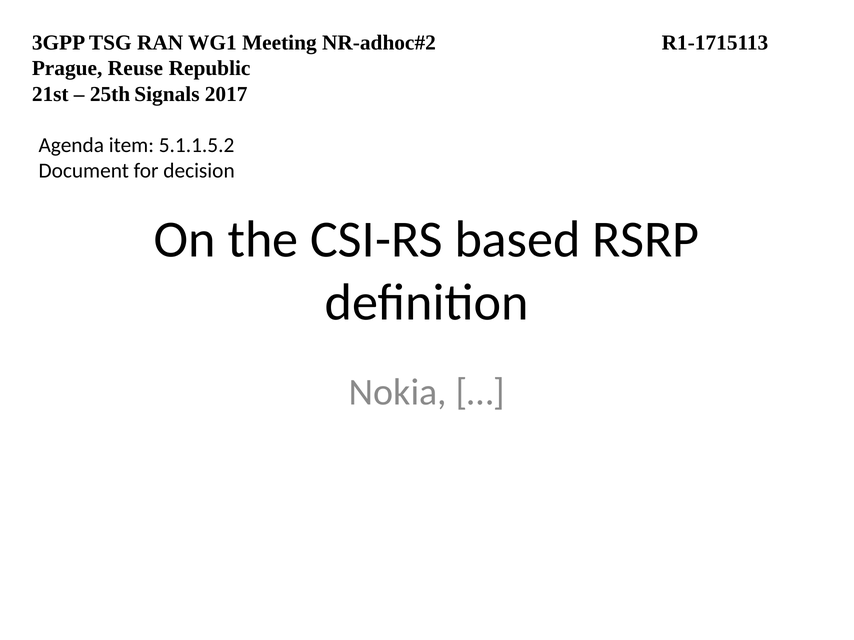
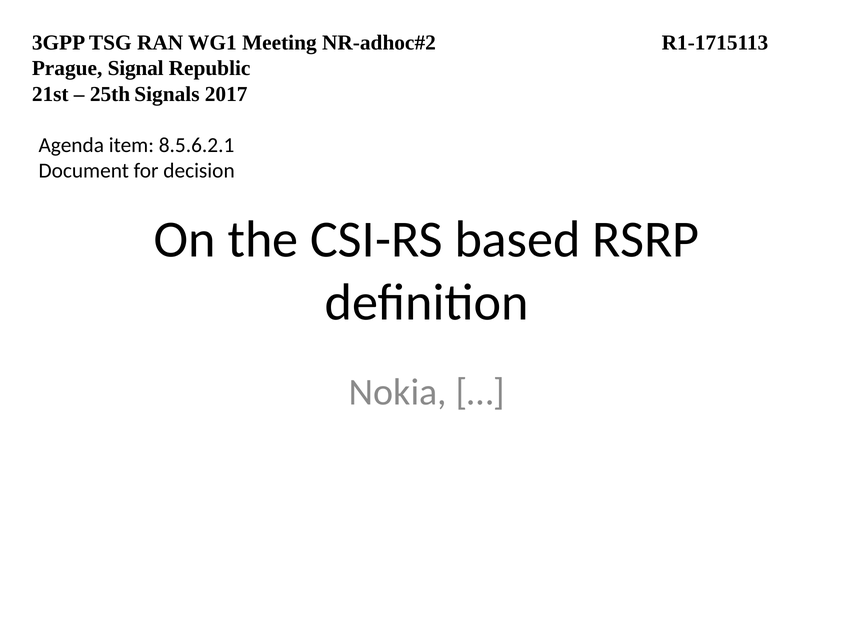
Reuse: Reuse -> Signal
5.1.1.5.2: 5.1.1.5.2 -> 8.5.6.2.1
